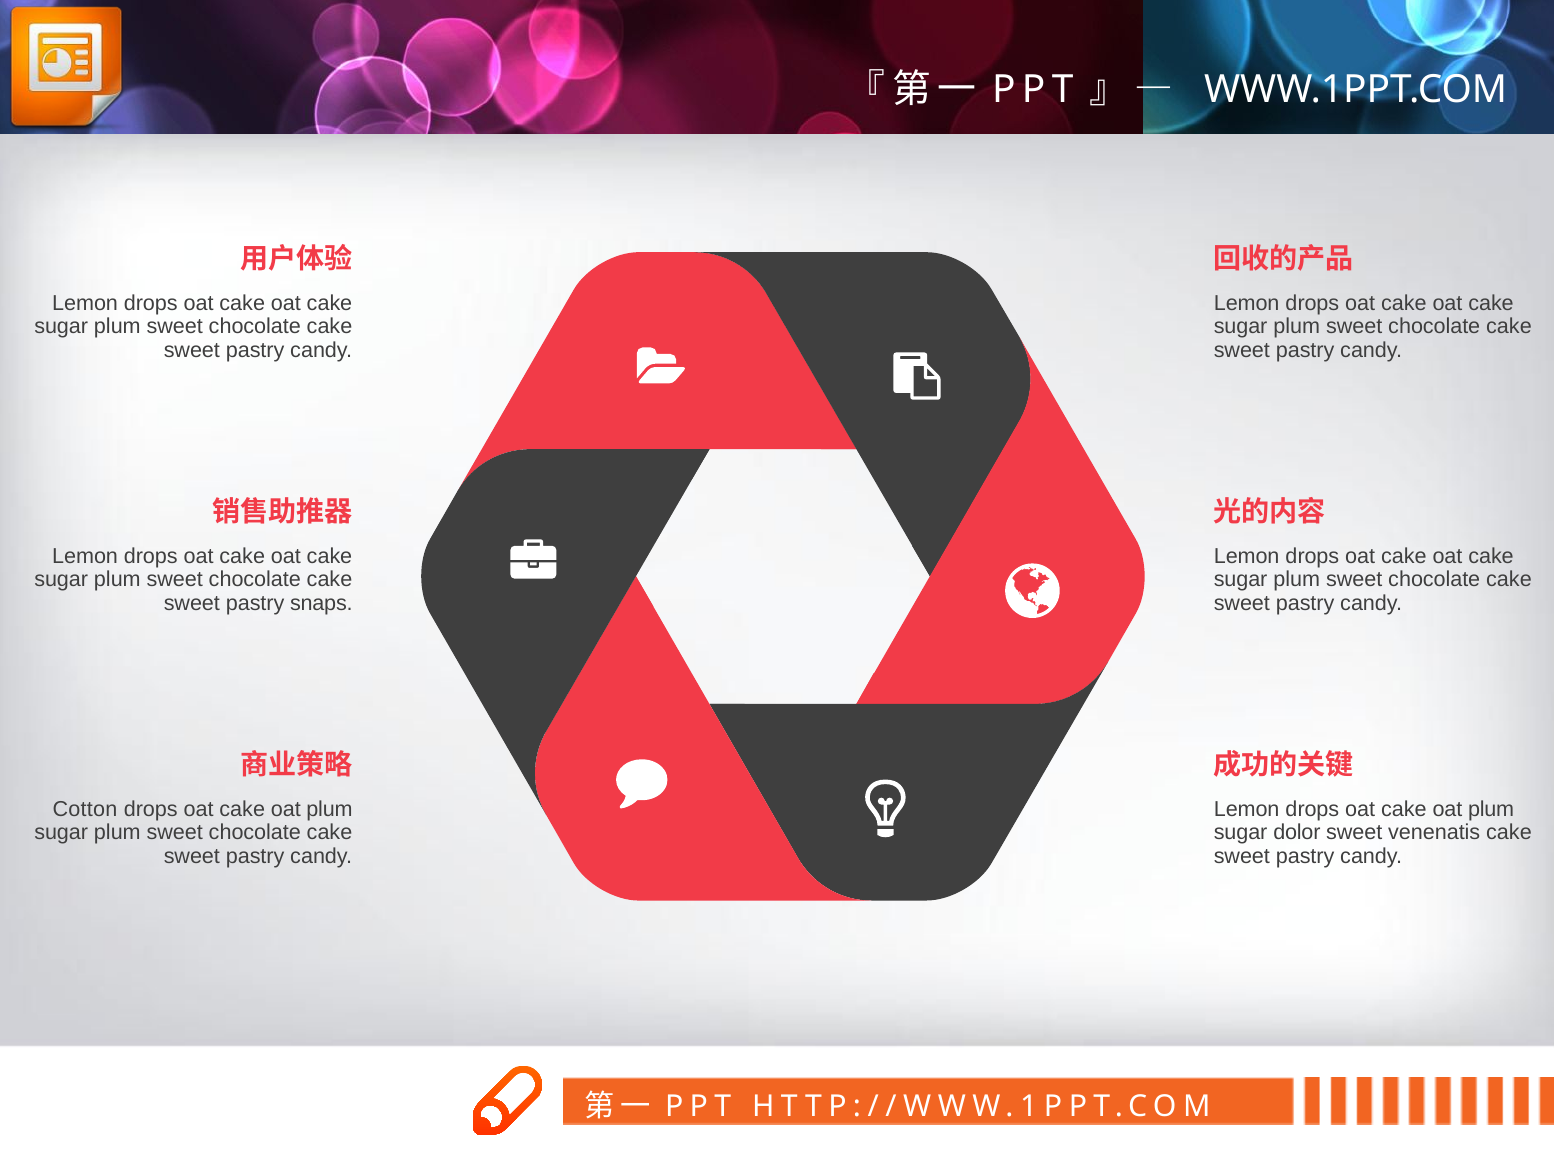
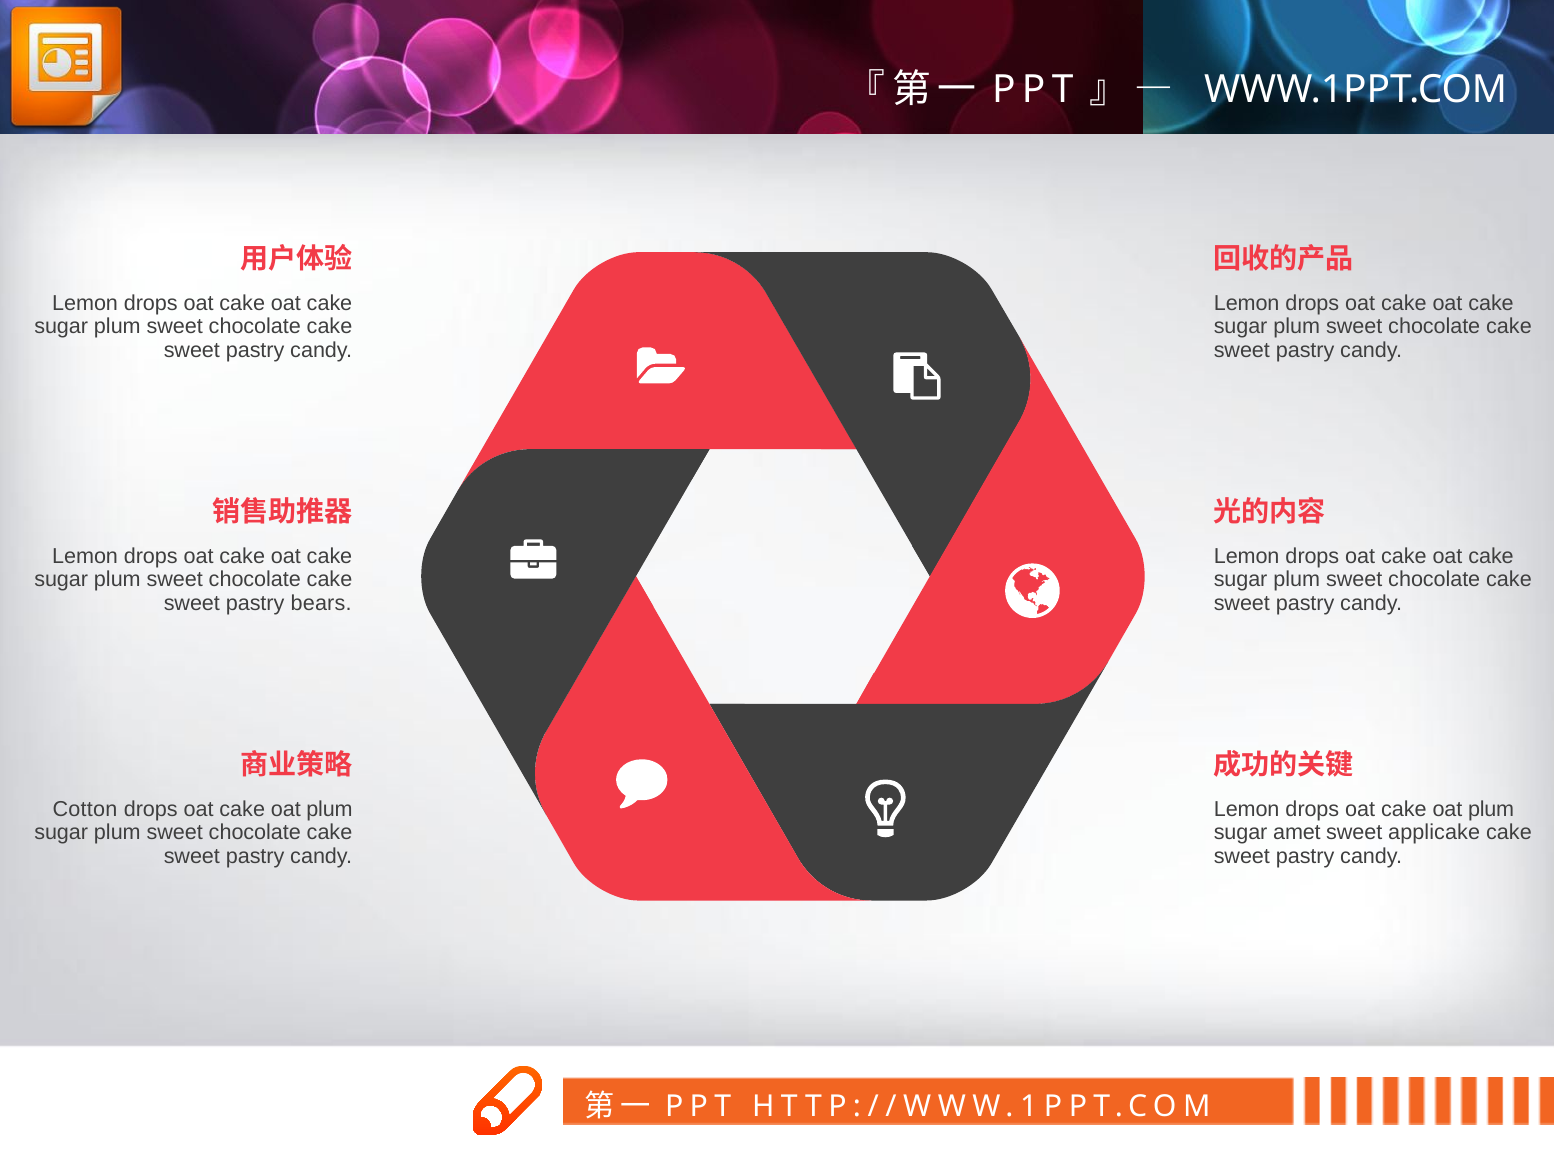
snaps: snaps -> bears
dolor: dolor -> amet
venenatis: venenatis -> applicake
